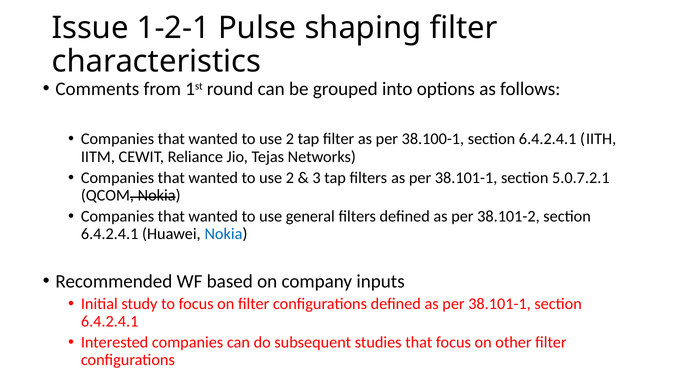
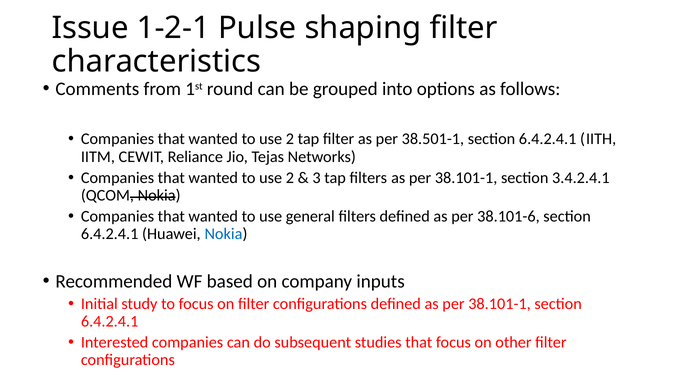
38.100-1: 38.100-1 -> 38.501-1
5.0.7.2.1: 5.0.7.2.1 -> 3.4.2.4.1
38.101-2: 38.101-2 -> 38.101-6
